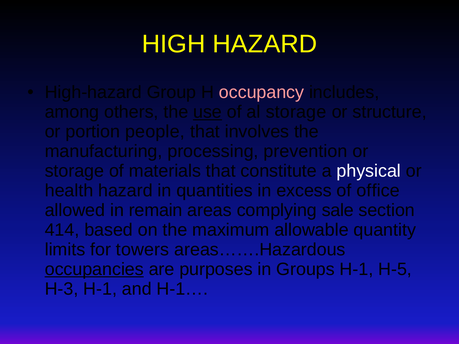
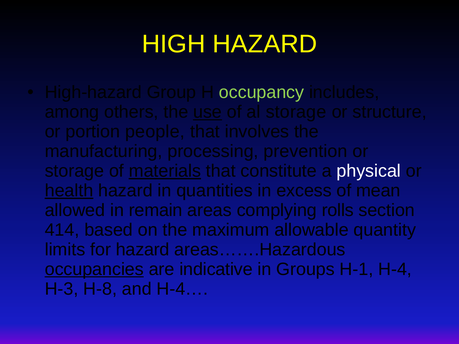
occupancy colour: pink -> light green
materials underline: none -> present
health underline: none -> present
office: office -> mean
sale: sale -> rolls
for towers: towers -> hazard
purposes: purposes -> indicative
H-5: H-5 -> H-4
H-3 H-1: H-1 -> H-8
H-1…: H-1… -> H-4…
